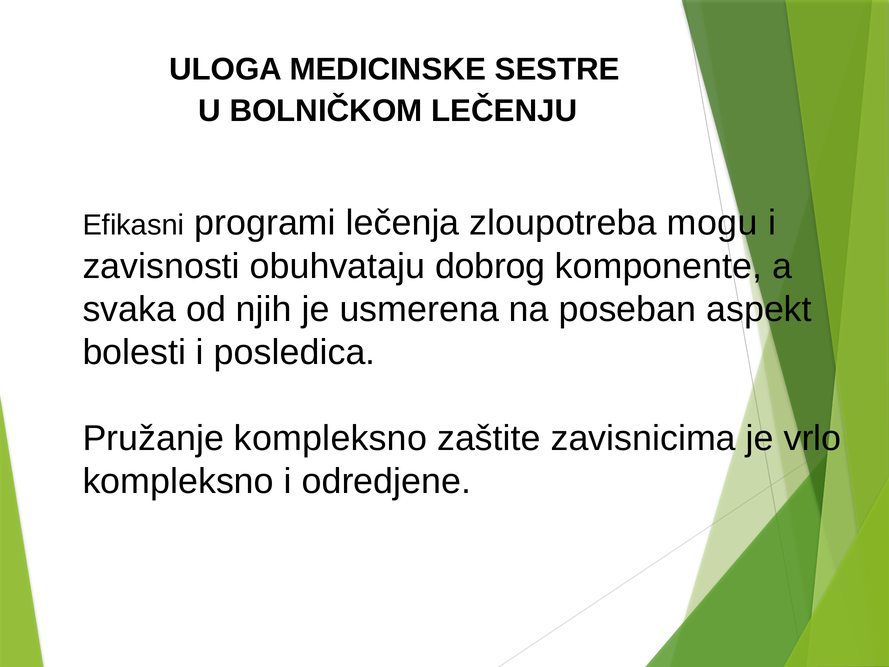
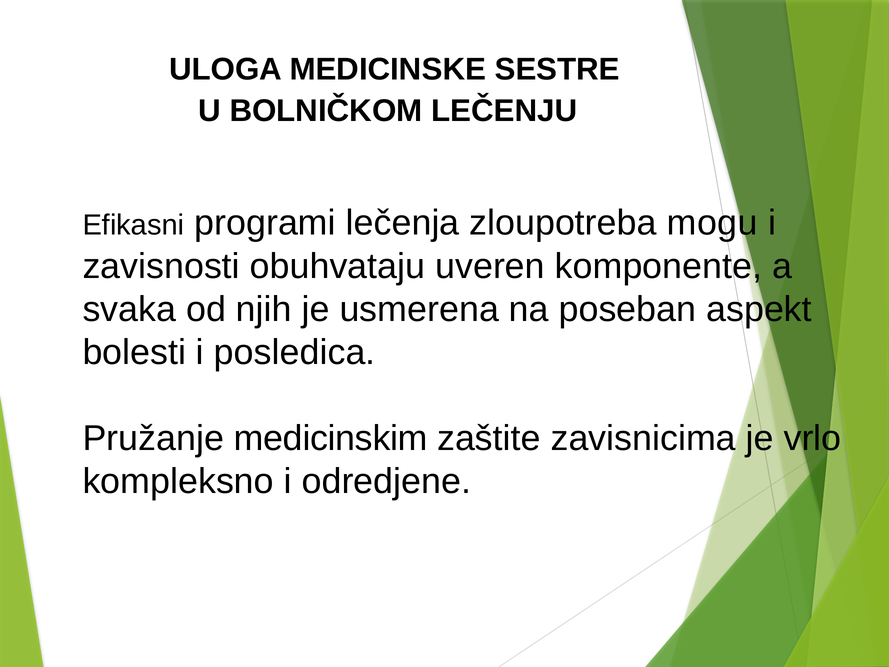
dobrog: dobrog -> uveren
Pružanje kompleksno: kompleksno -> medicinskim
